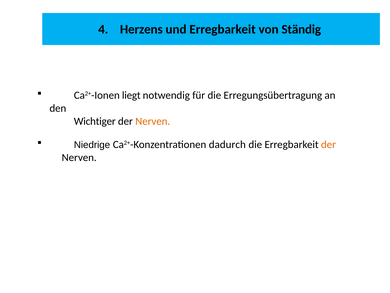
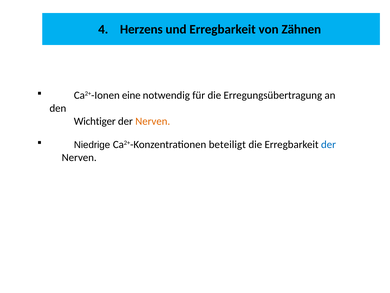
Ständig: Ständig -> Zähnen
liegt: liegt -> eine
dadurch: dadurch -> beteiligt
der at (328, 144) colour: orange -> blue
